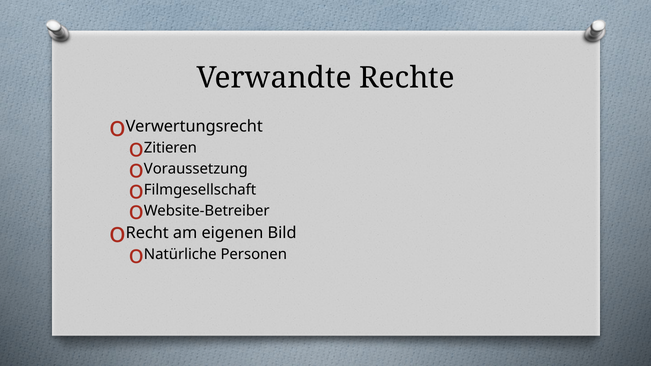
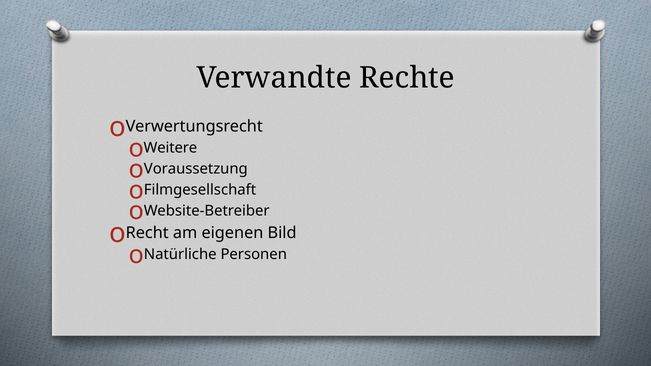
Zitieren: Zitieren -> Weitere
